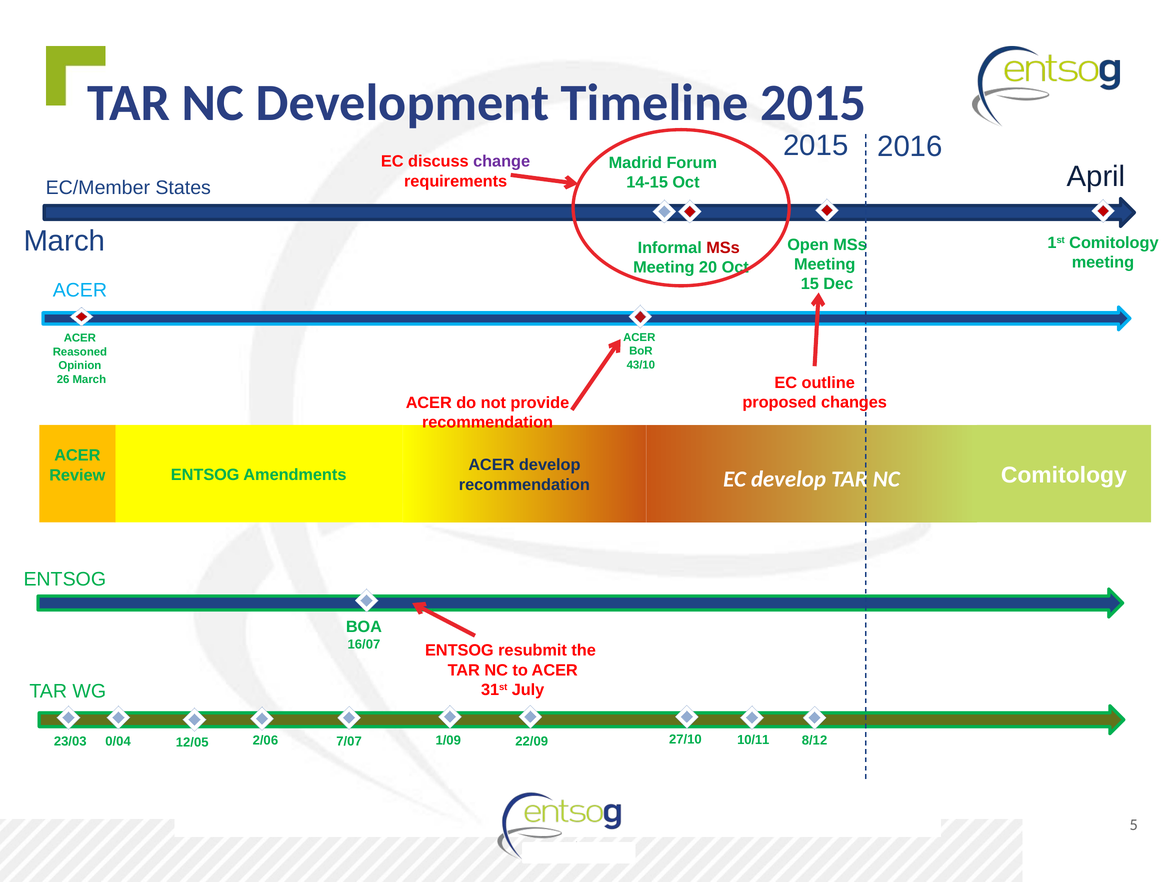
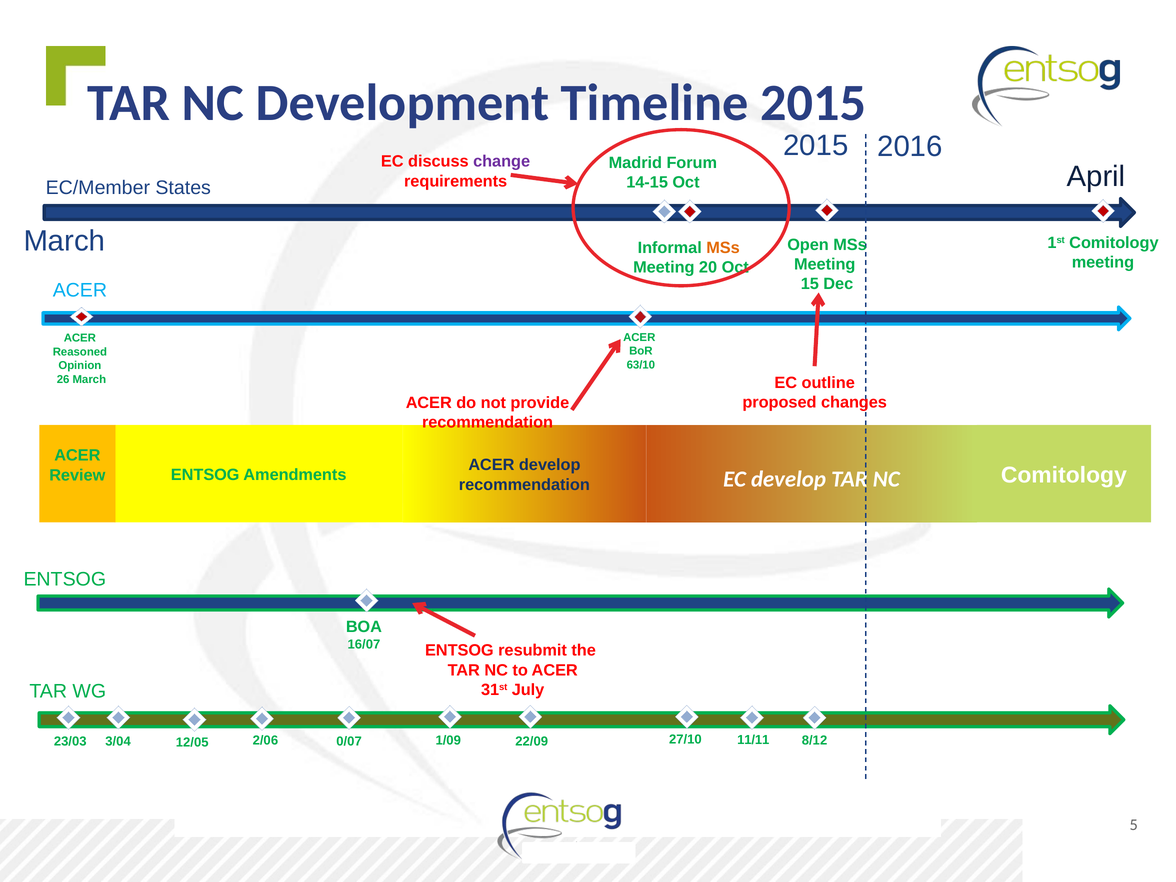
MSs at (723, 248) colour: red -> orange
43/10: 43/10 -> 63/10
10/11: 10/11 -> 11/11
0/04: 0/04 -> 3/04
7/07: 7/07 -> 0/07
